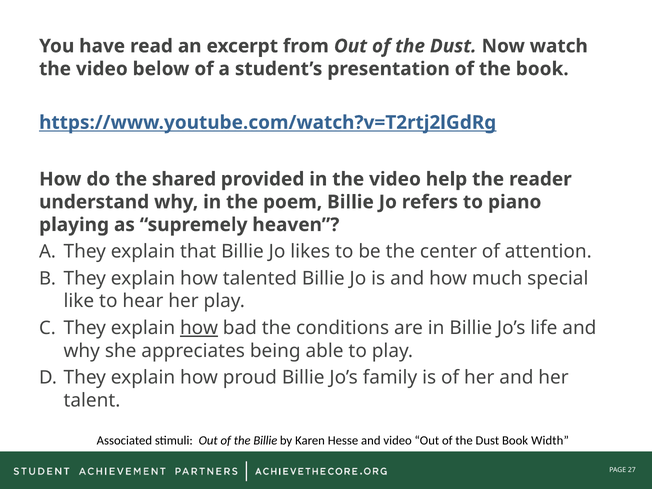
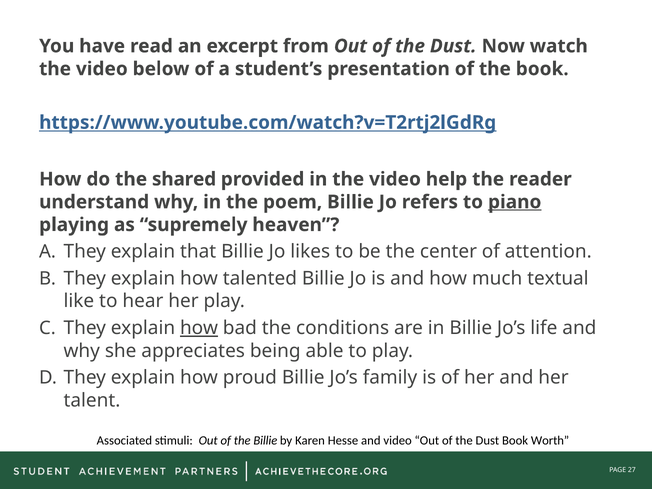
piano underline: none -> present
special: special -> textual
Width: Width -> Worth
